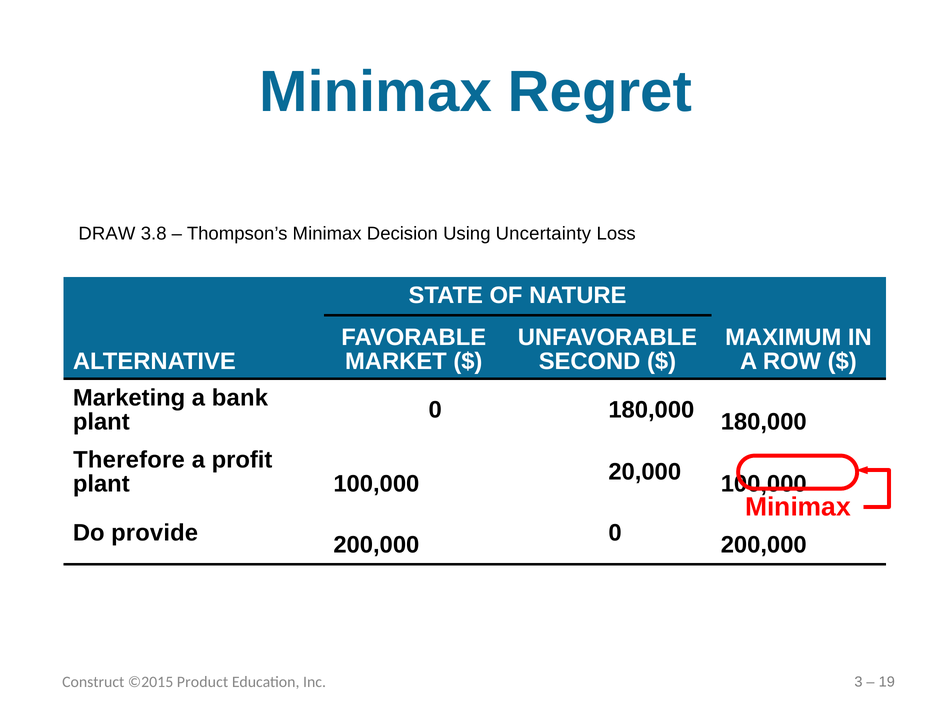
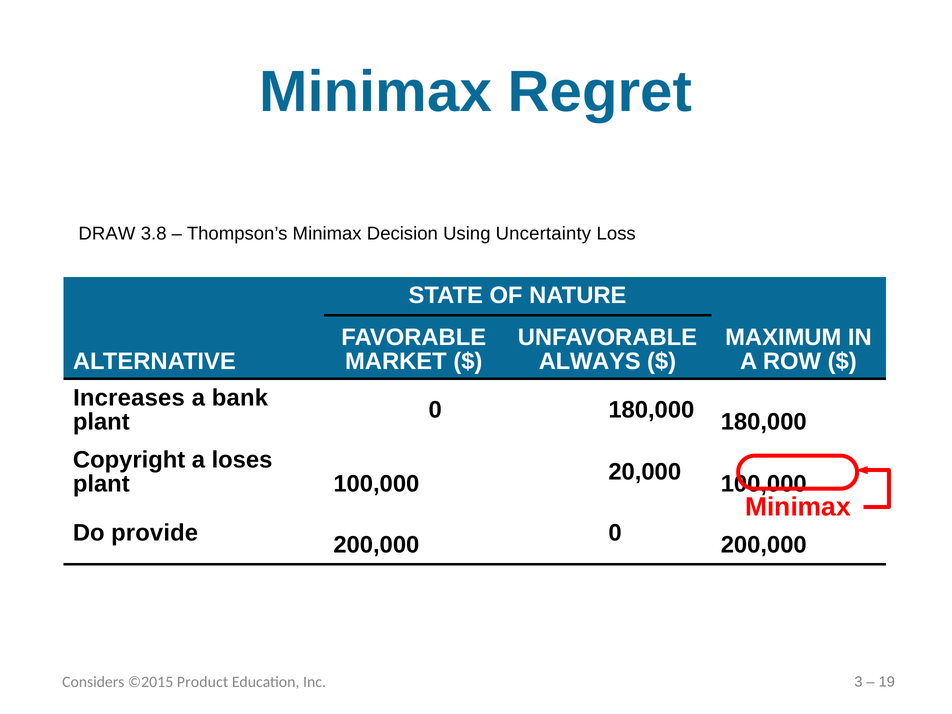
SECOND: SECOND -> ALWAYS
Marketing: Marketing -> Increases
Therefore: Therefore -> Copyright
profit: profit -> loses
Construct: Construct -> Considers
